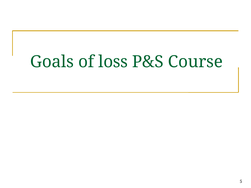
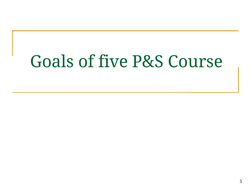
loss: loss -> five
